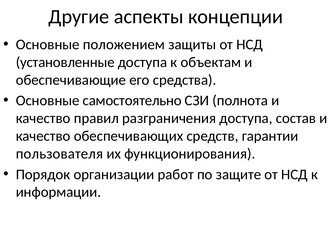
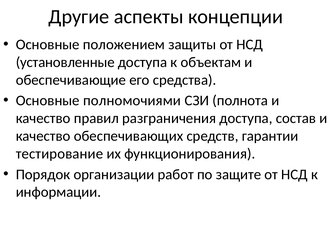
самостоятельно: самостоятельно -> полномочиями
пользователя: пользователя -> тестирование
